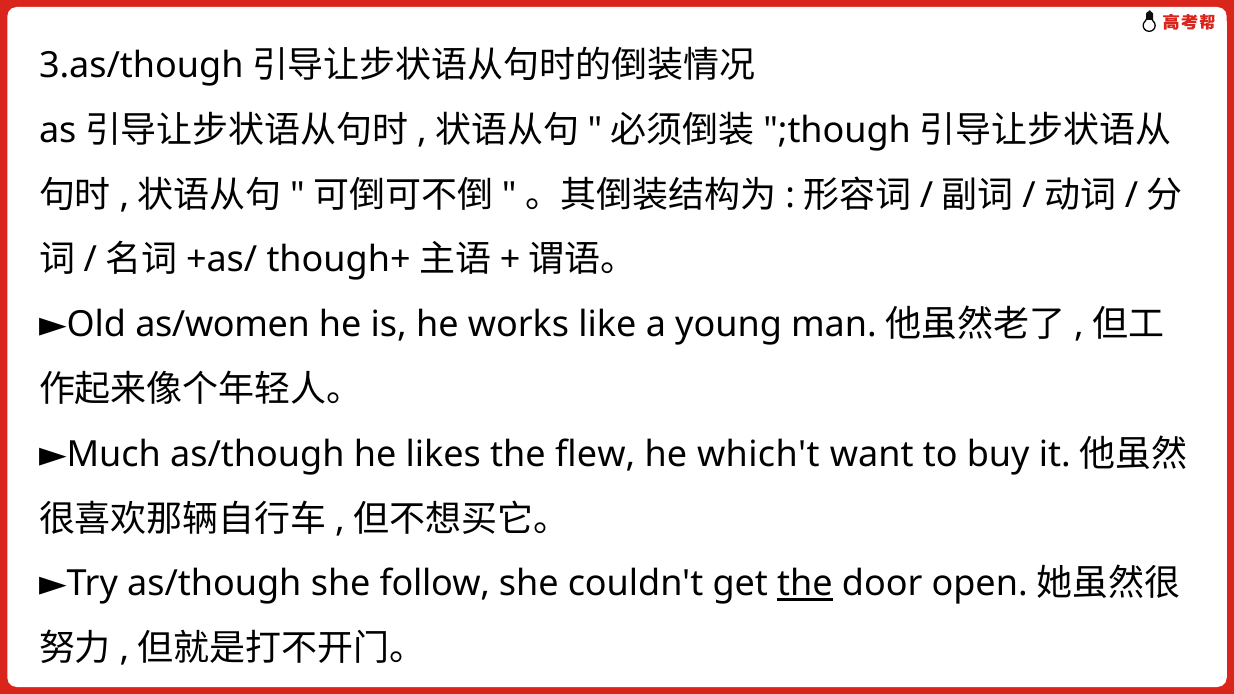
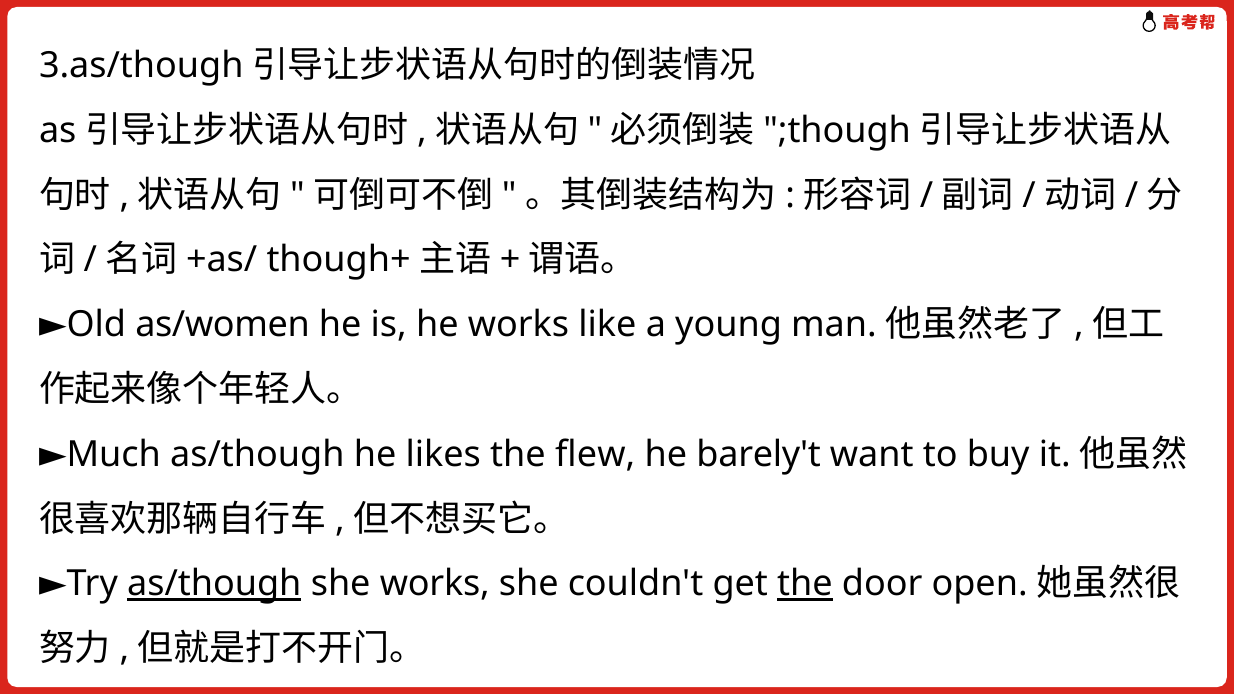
which't: which't -> barely't
as/though at (214, 584) underline: none -> present
she follow: follow -> works
